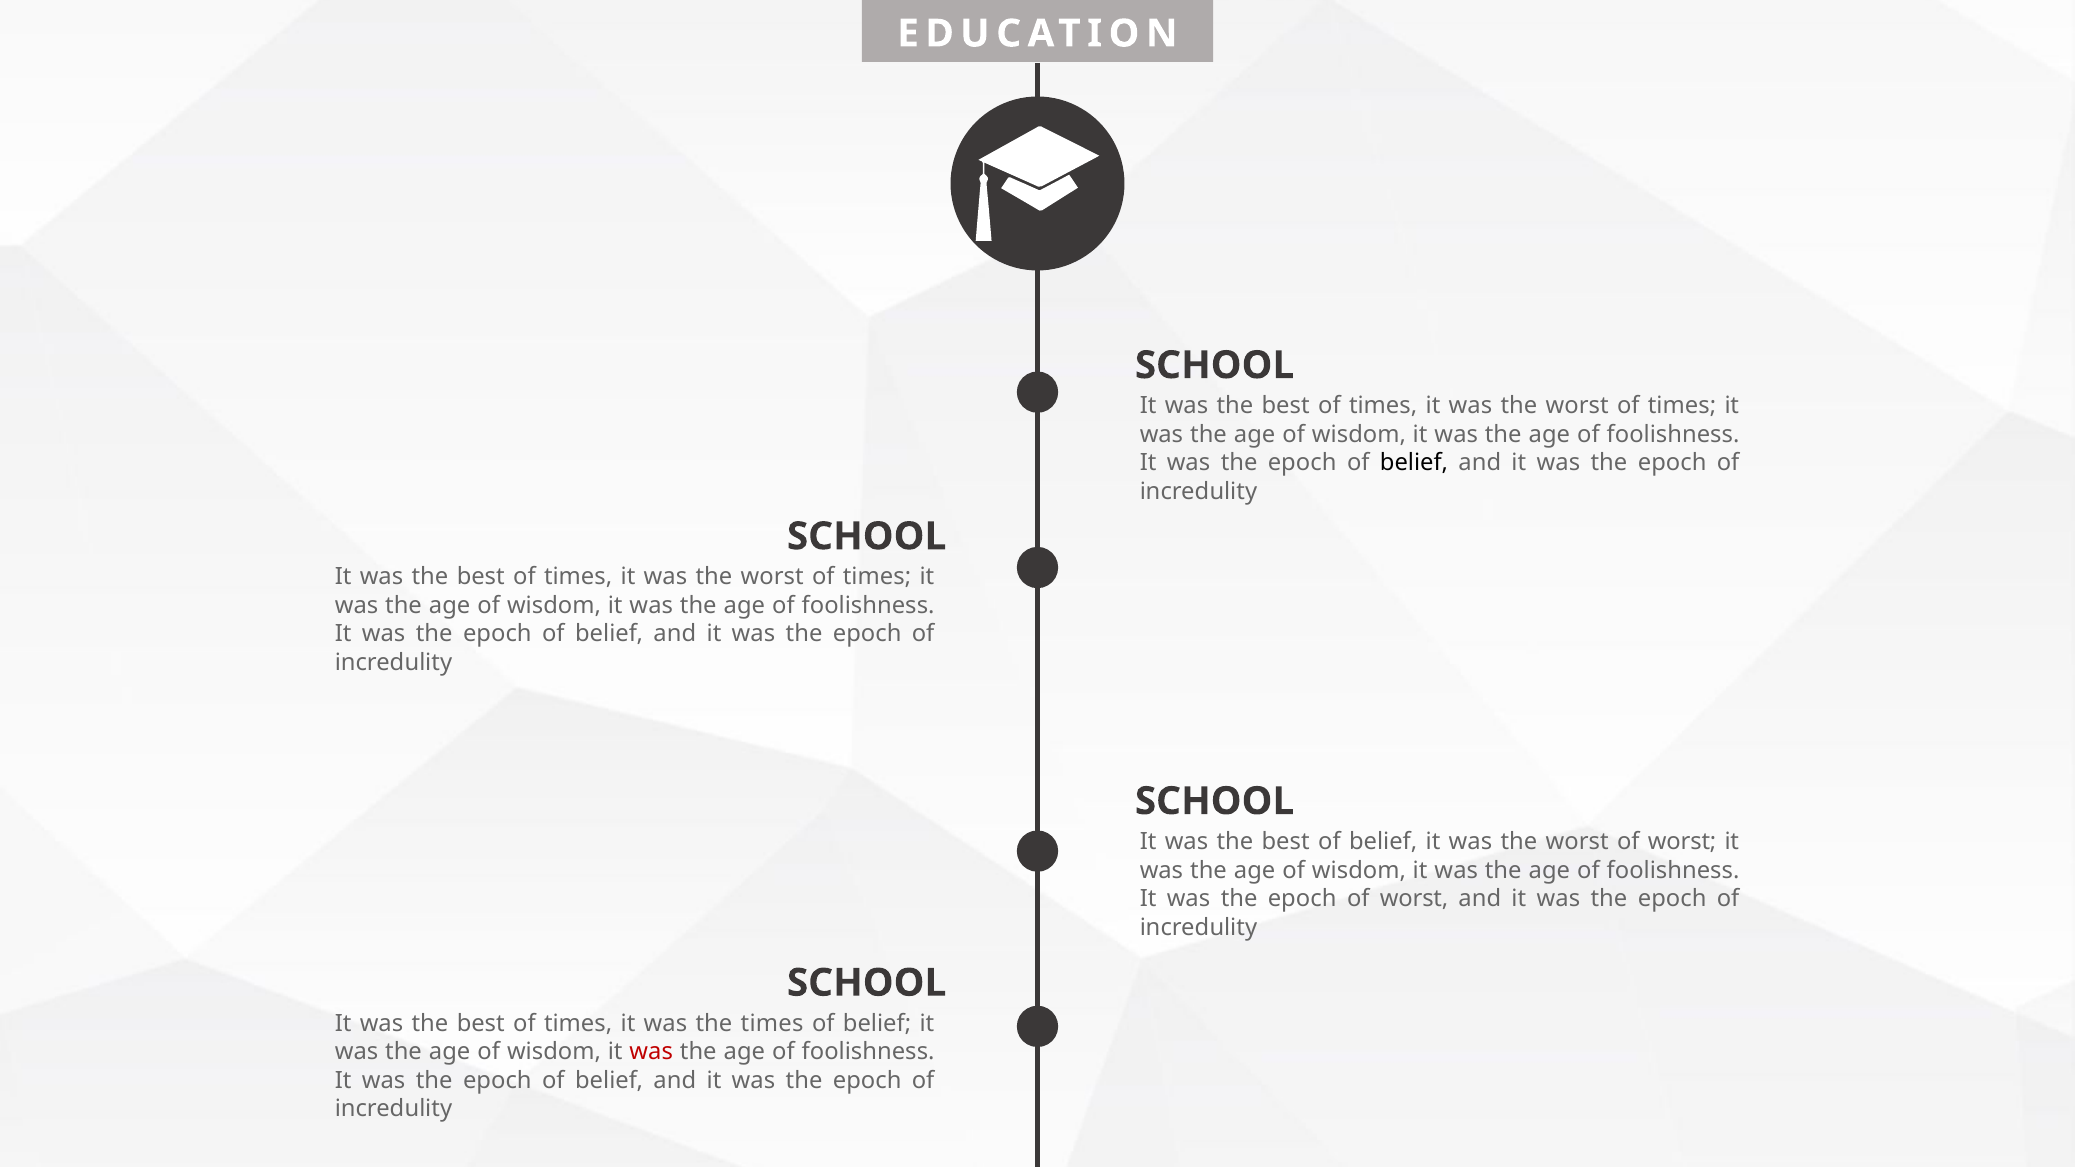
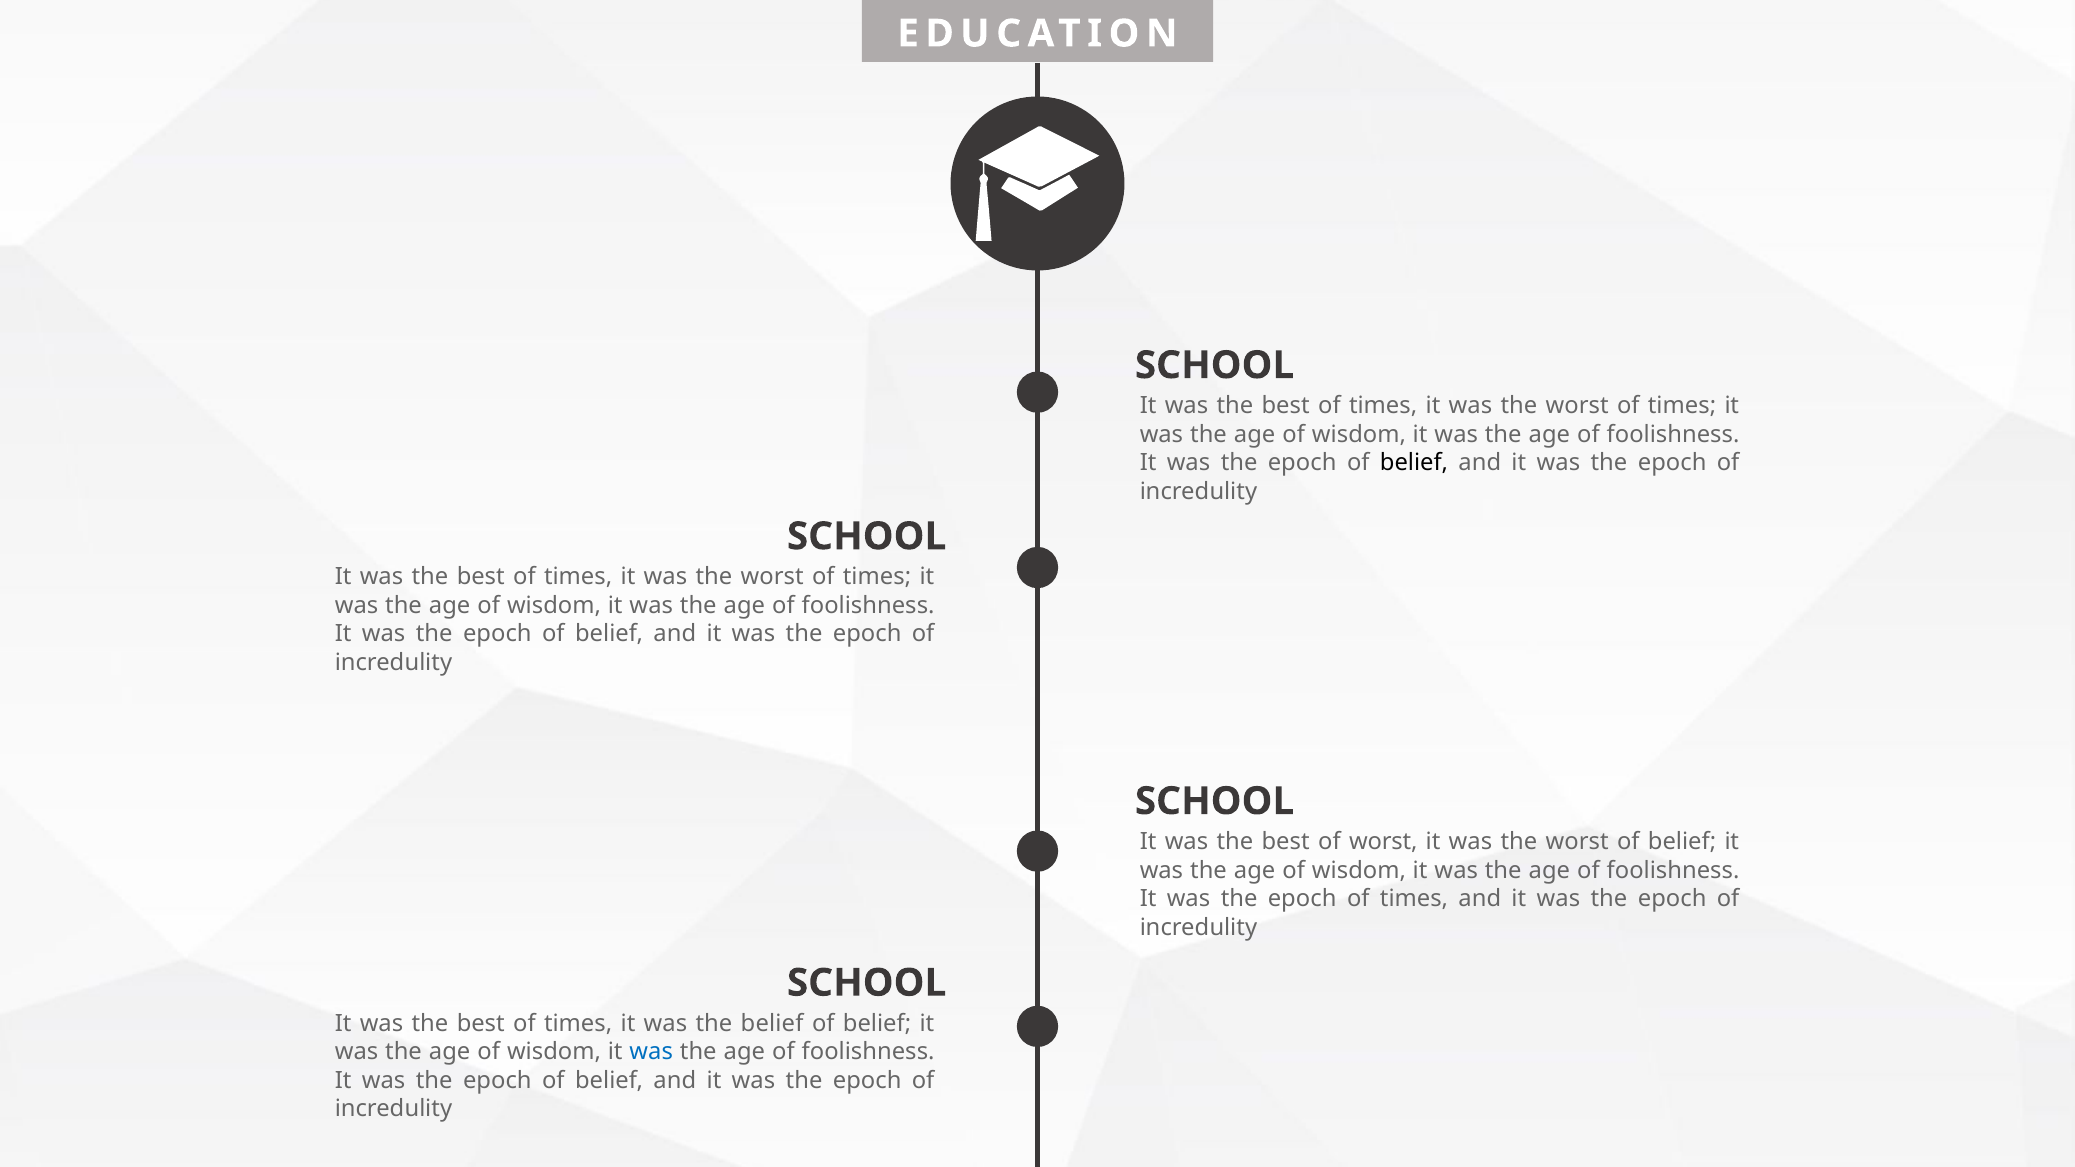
best of belief: belief -> worst
worst of worst: worst -> belief
epoch of worst: worst -> times
the times: times -> belief
was at (651, 1052) colour: red -> blue
